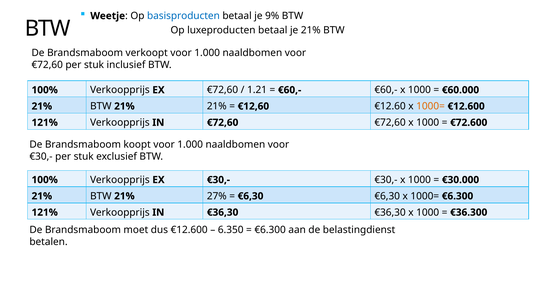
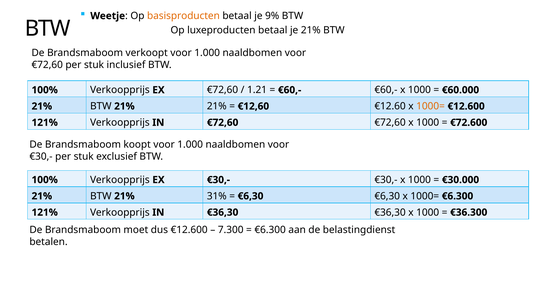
basisproducten colour: blue -> orange
27%: 27% -> 31%
6.350: 6.350 -> 7.300
